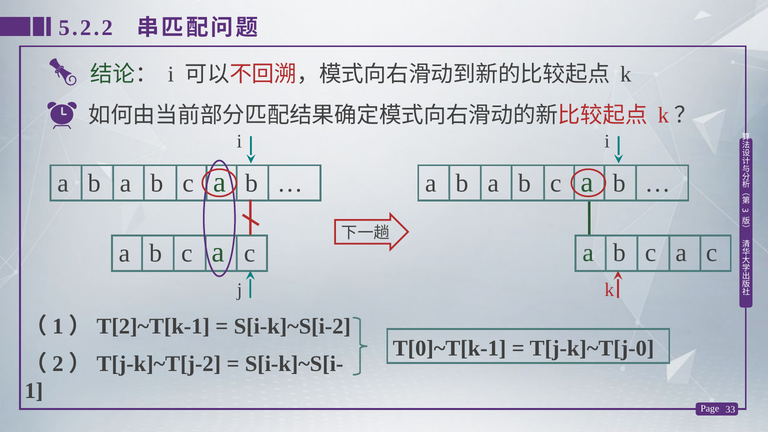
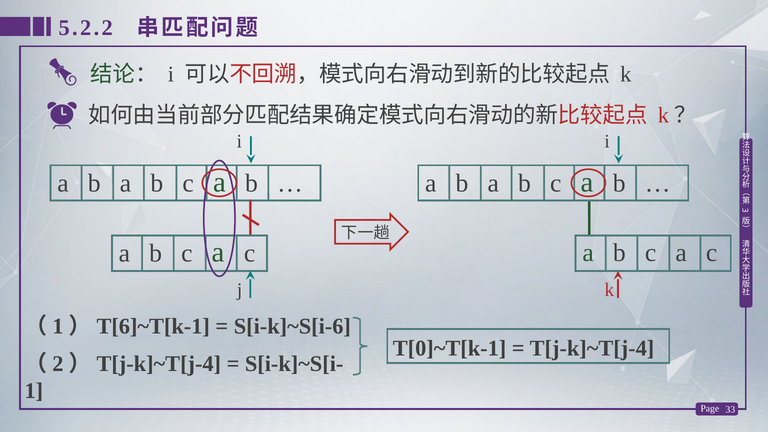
T[2]~T[k-1: T[2]~T[k-1 -> T[6]~T[k-1
S[i-k]~S[i-2: S[i-k]~S[i-2 -> S[i-k]~S[i-6
T[j-k]~T[j-0 at (592, 348): T[j-k]~T[j-0 -> T[j-k]~T[j-4
T[j-k]~T[j-2 at (159, 364): T[j-k]~T[j-2 -> T[j-k]~T[j-4
